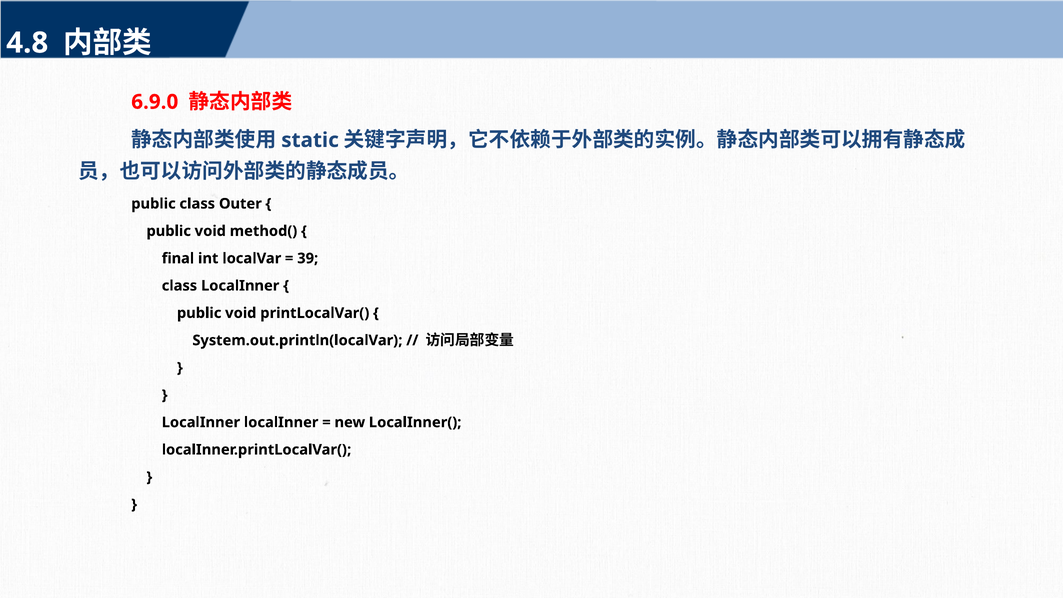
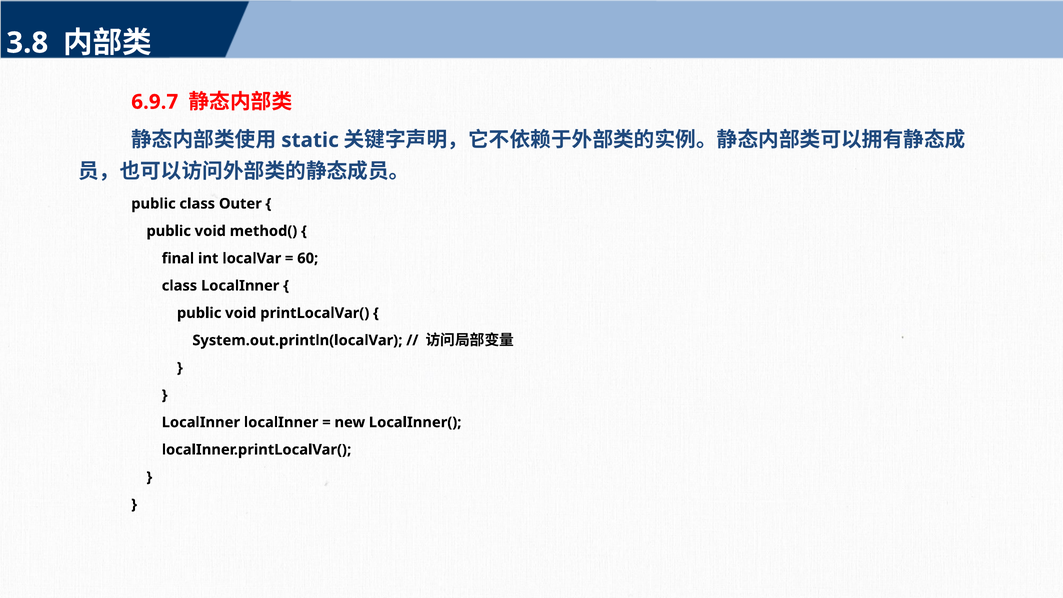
4.8: 4.8 -> 3.8
6.9.0: 6.9.0 -> 6.9.7
39: 39 -> 60
